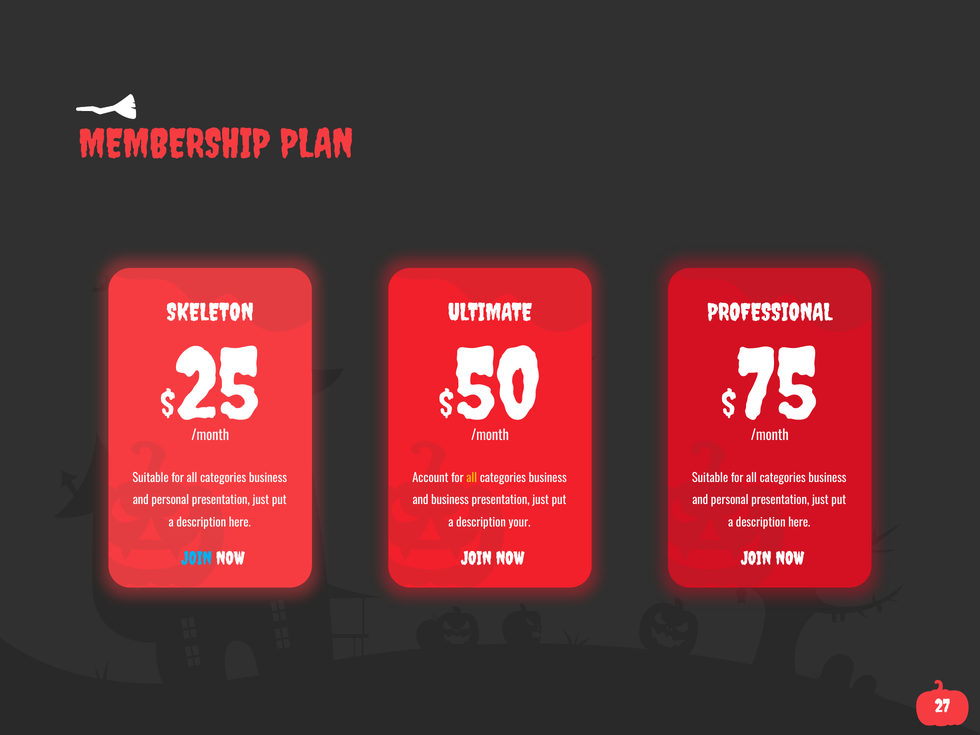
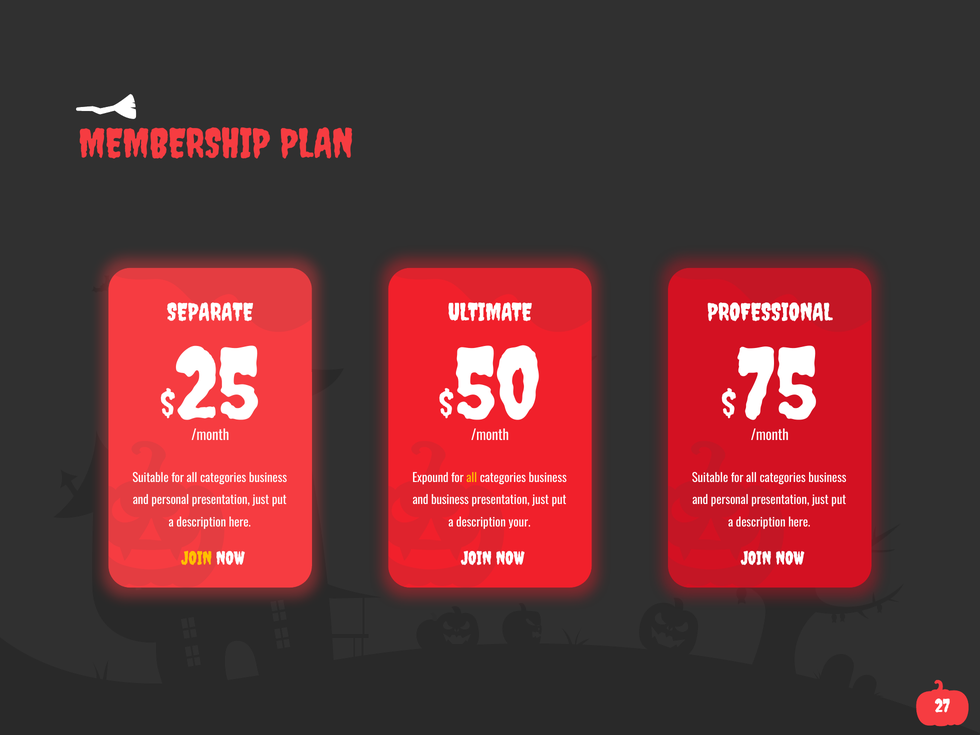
SKELETON: SKELETON -> SEPARATE
Account: Account -> Expound
JOIN at (197, 559) colour: light blue -> yellow
